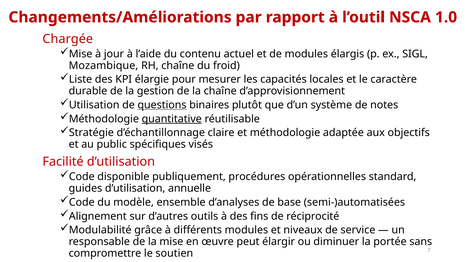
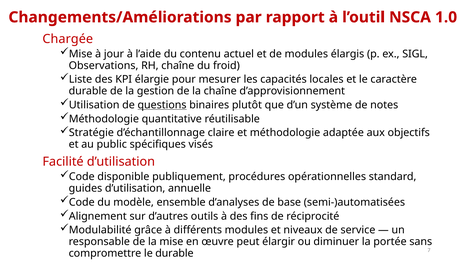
Mozambique: Mozambique -> Observations
quantitative underline: present -> none
le soutien: soutien -> durable
